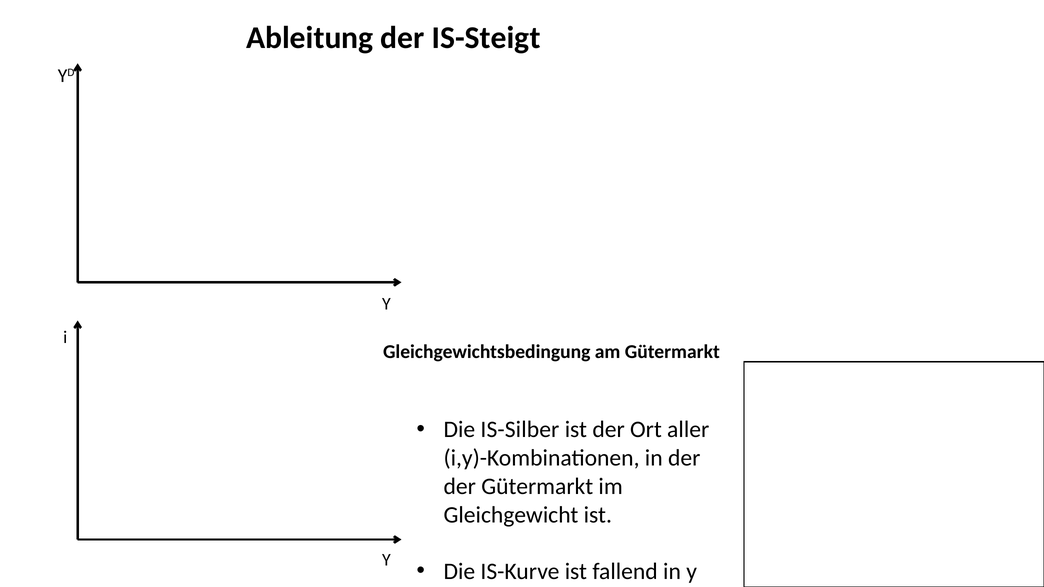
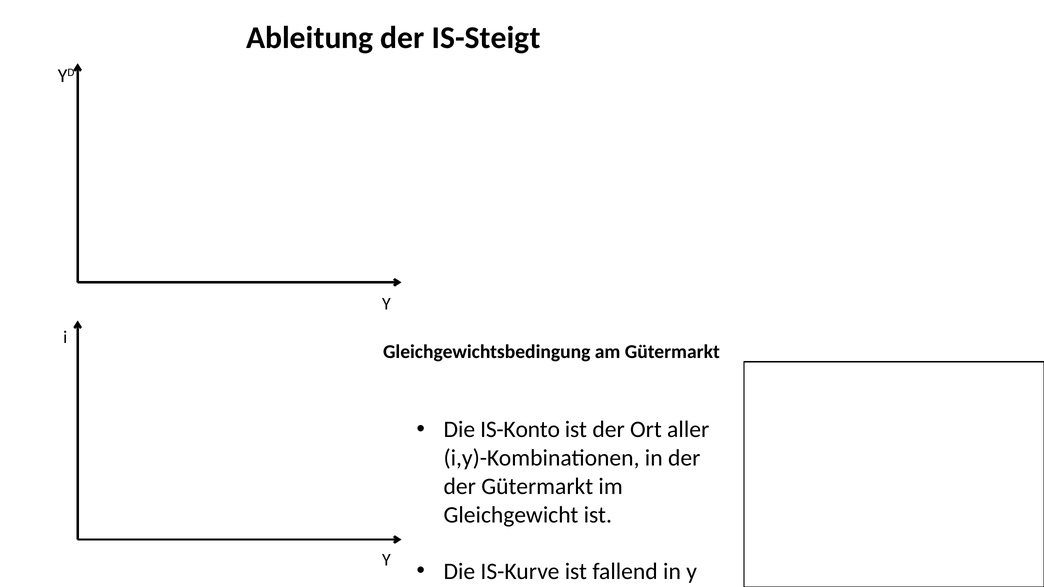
IS-Silber: IS-Silber -> IS-Konto
